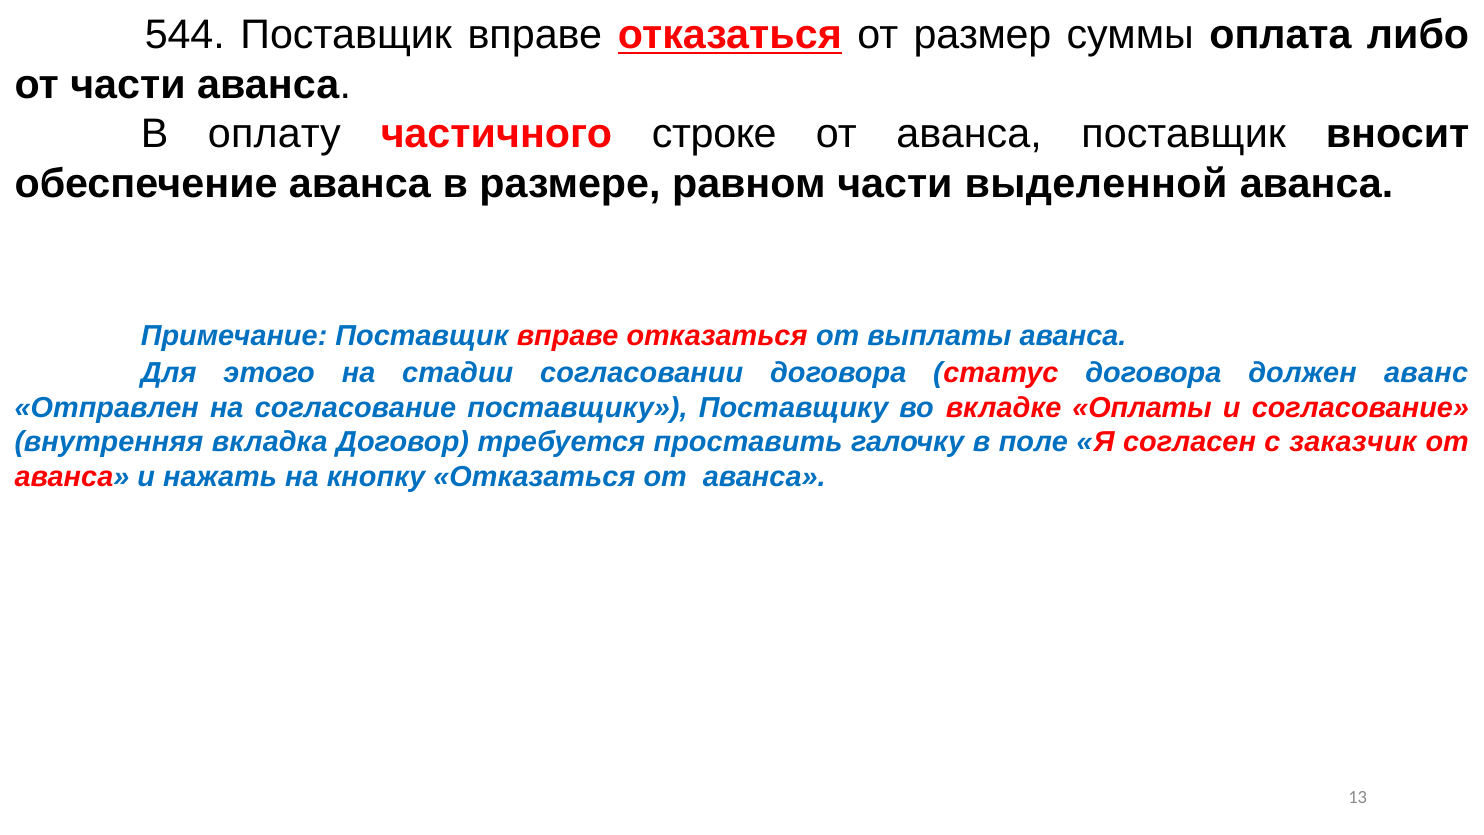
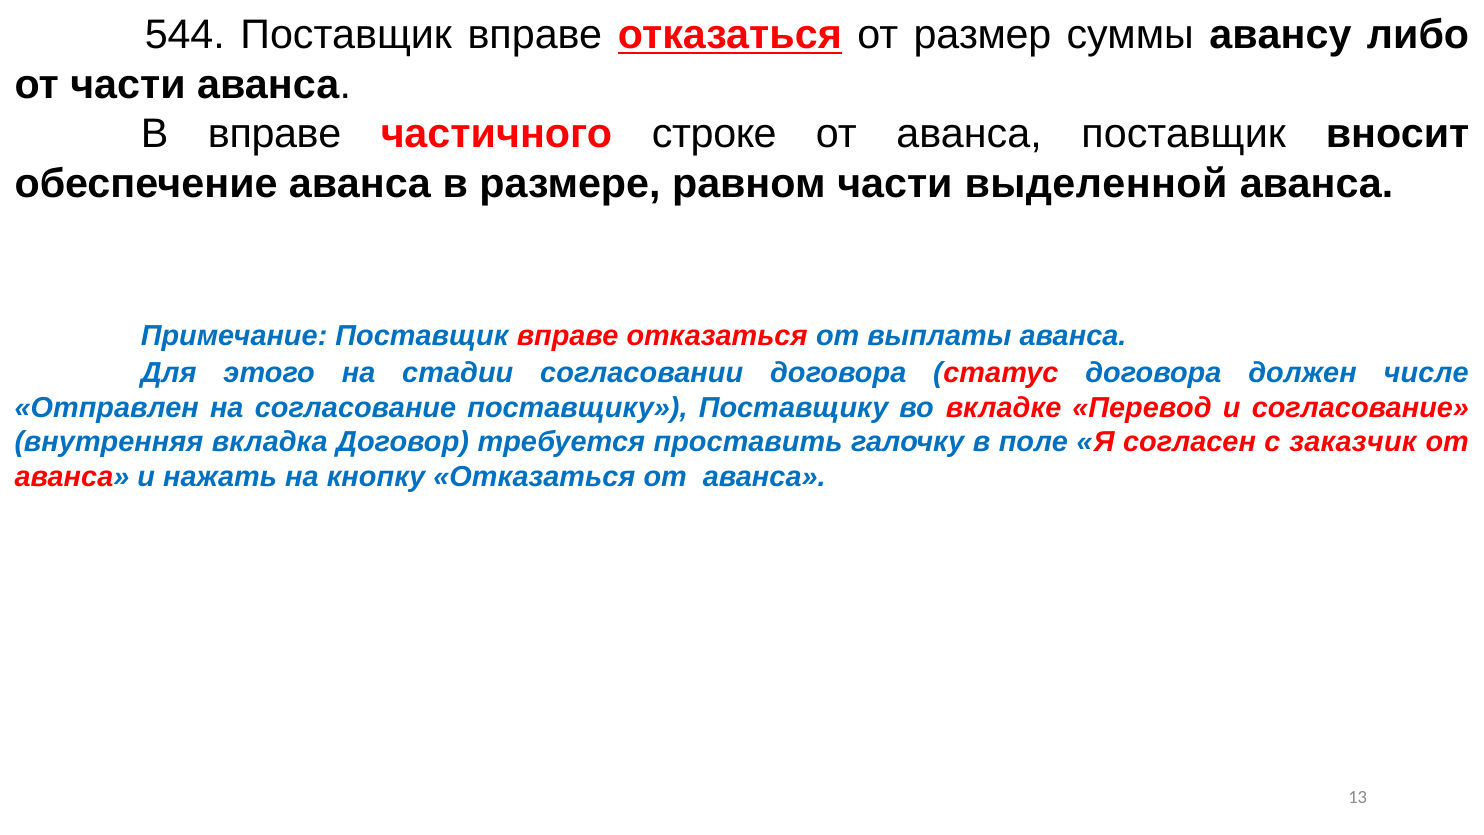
оплата: оплата -> авансу
В оплату: оплату -> вправе
аванс: аванс -> числе
Оплаты: Оплаты -> Перевод
